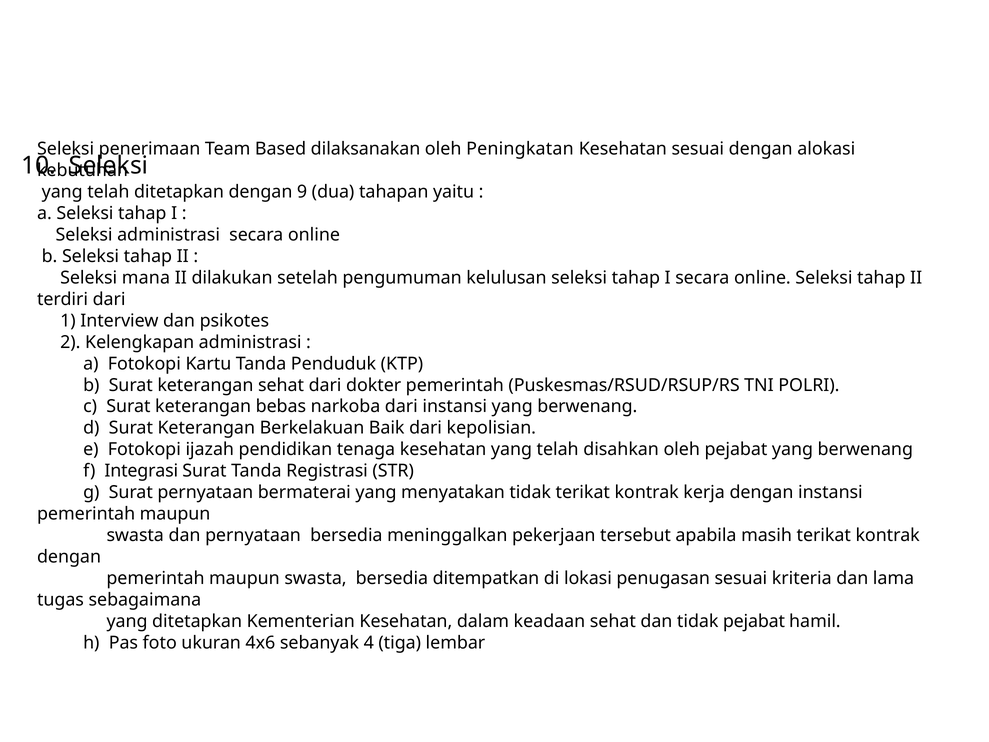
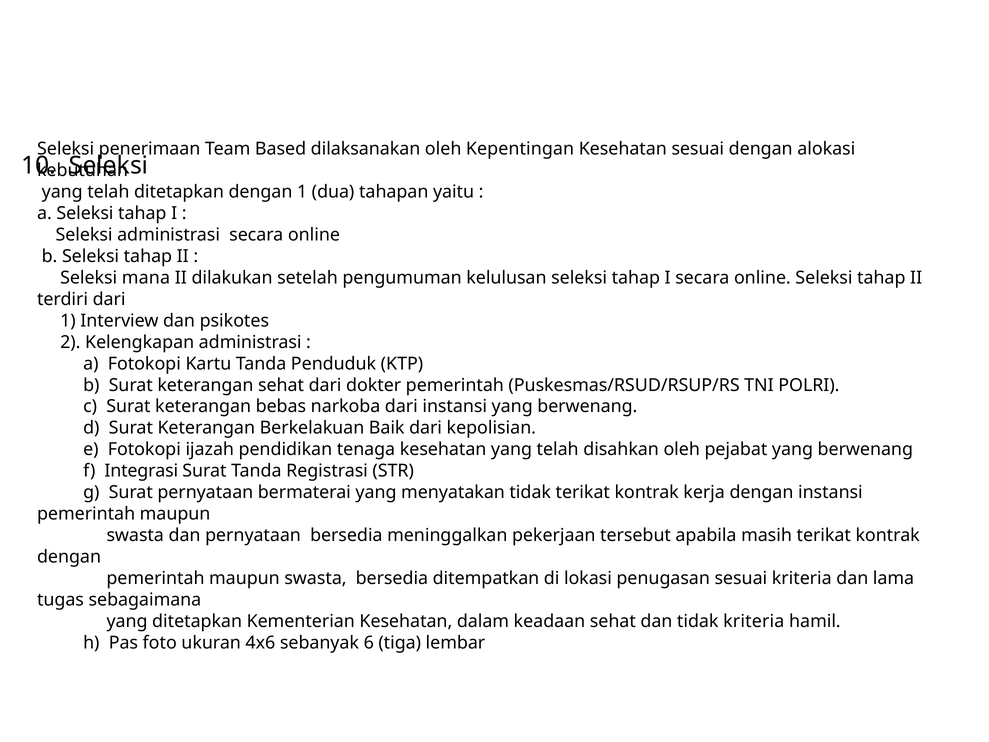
Peningkatan: Peningkatan -> Kepentingan
dengan 9: 9 -> 1
tidak pejabat: pejabat -> kriteria
4: 4 -> 6
